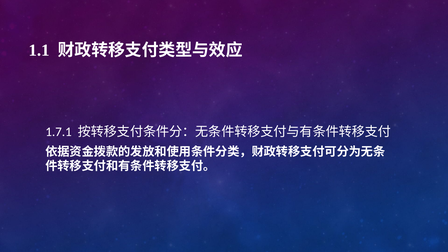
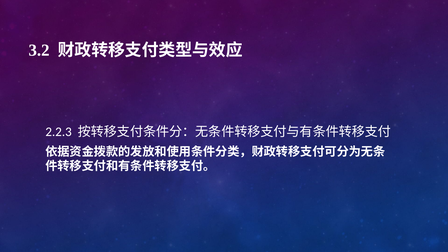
1.1: 1.1 -> 3.2
1.7.1: 1.7.1 -> 2.2.3
